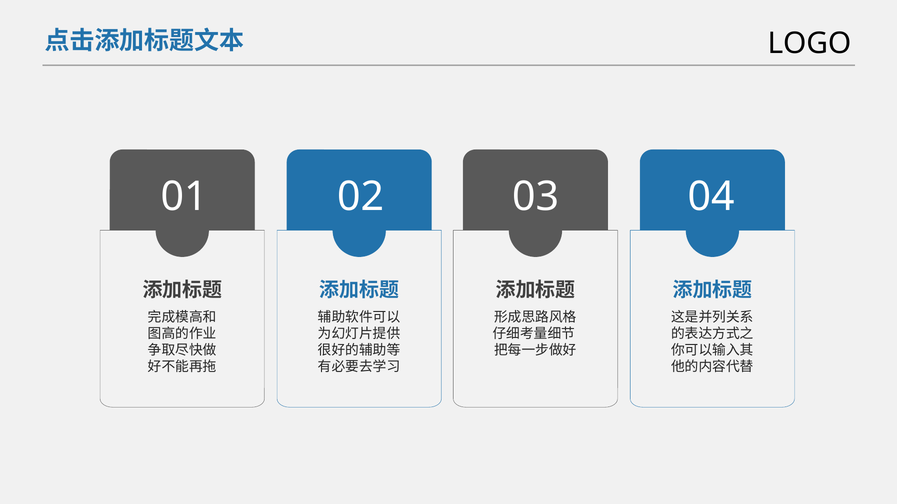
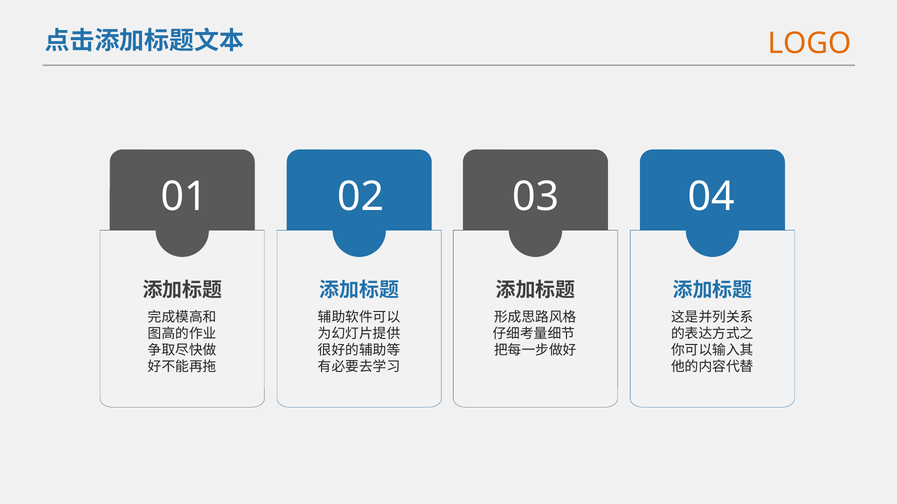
LOGO colour: black -> orange
